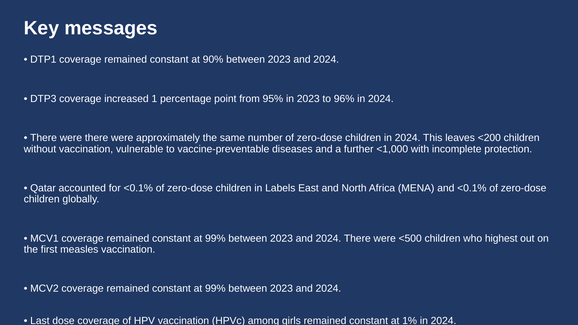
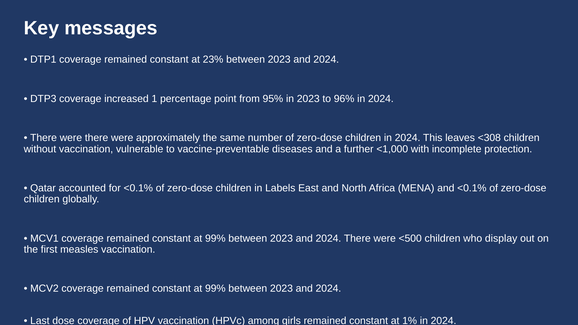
90%: 90% -> 23%
<200: <200 -> <308
highest: highest -> display
